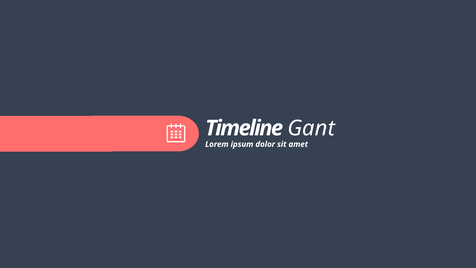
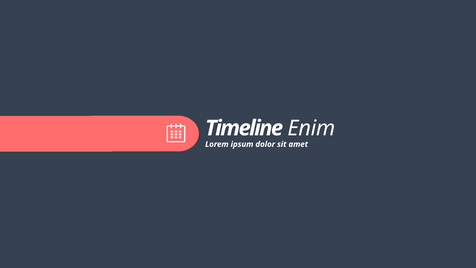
Gant: Gant -> Enim
